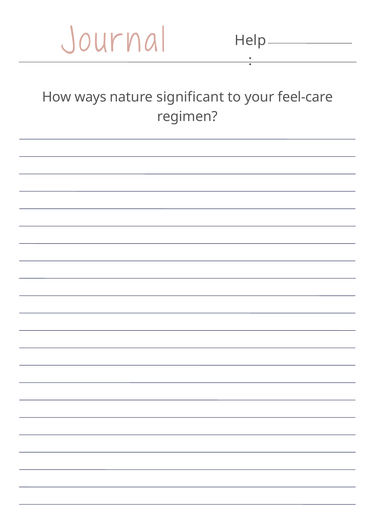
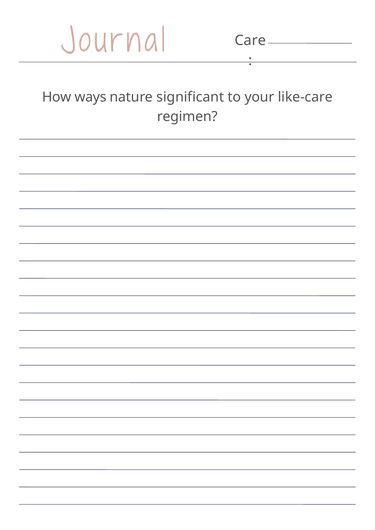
Help: Help -> Care
feel-care: feel-care -> like-care
